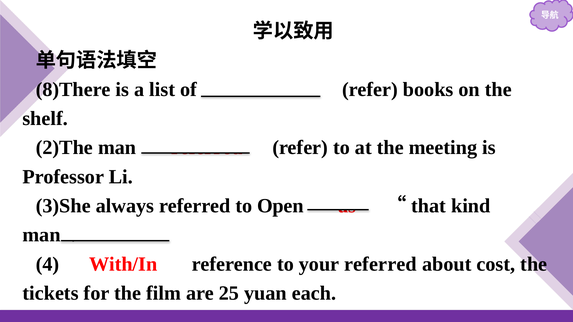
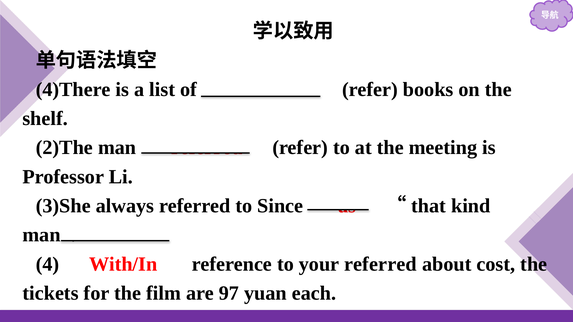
8)There: 8)There -> 4)There
Open: Open -> Since
25: 25 -> 97
